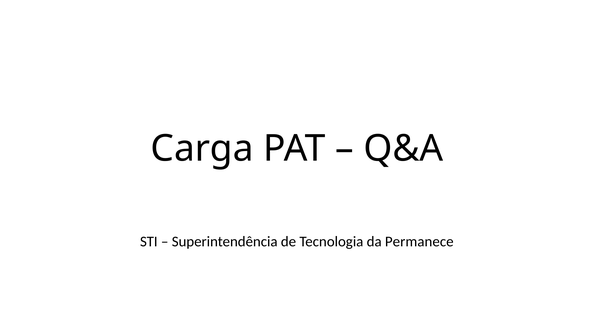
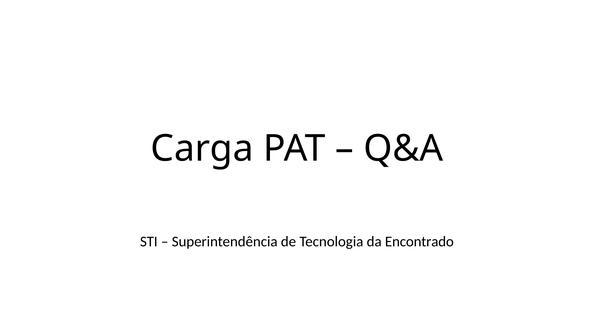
Permanece: Permanece -> Encontrado
